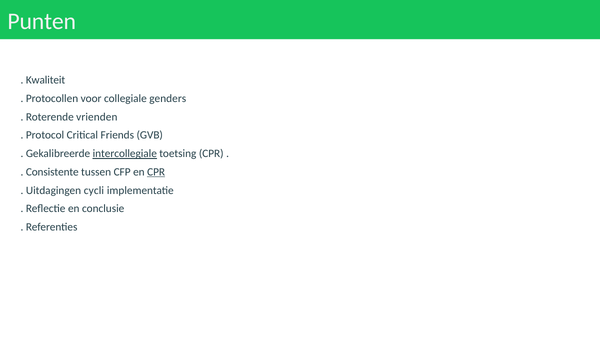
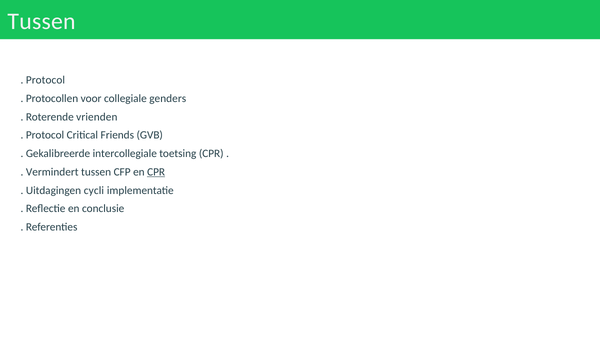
Punten at (42, 21): Punten -> Tussen
Kwaliteit at (46, 80): Kwaliteit -> Protocol
intercollegiale underline: present -> none
Consistente: Consistente -> Vermindert
